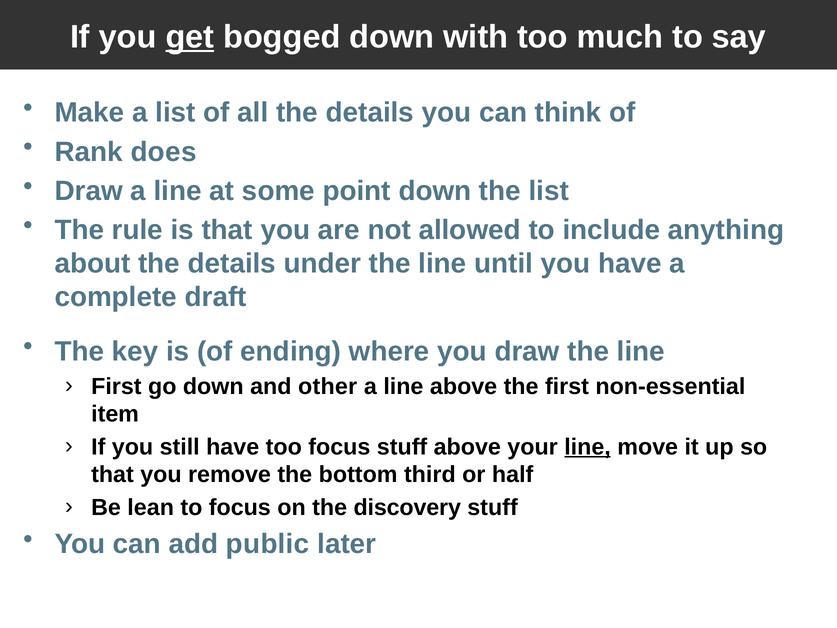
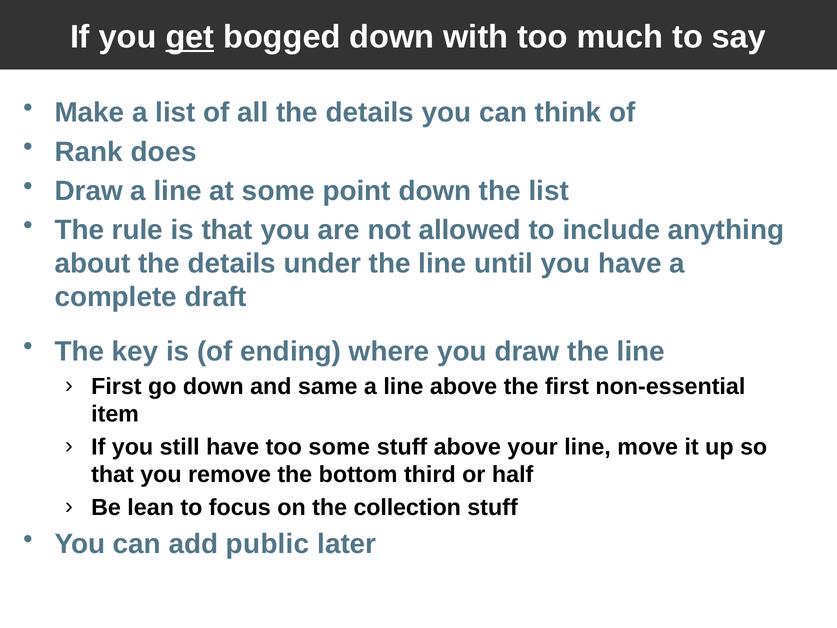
other: other -> same
too focus: focus -> some
line at (588, 447) underline: present -> none
discovery: discovery -> collection
